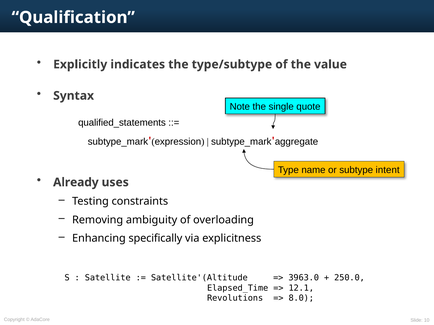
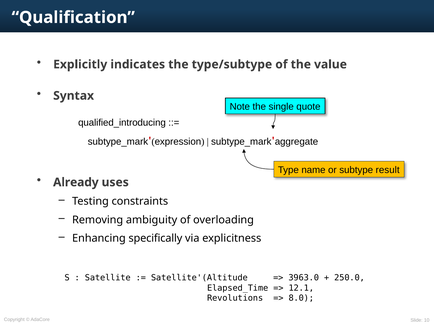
qualified_statements: qualified_statements -> qualified_introducing
intent: intent -> result
